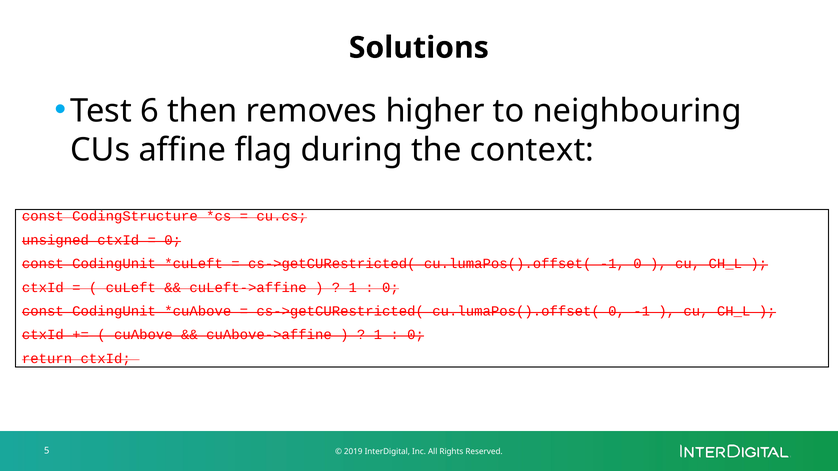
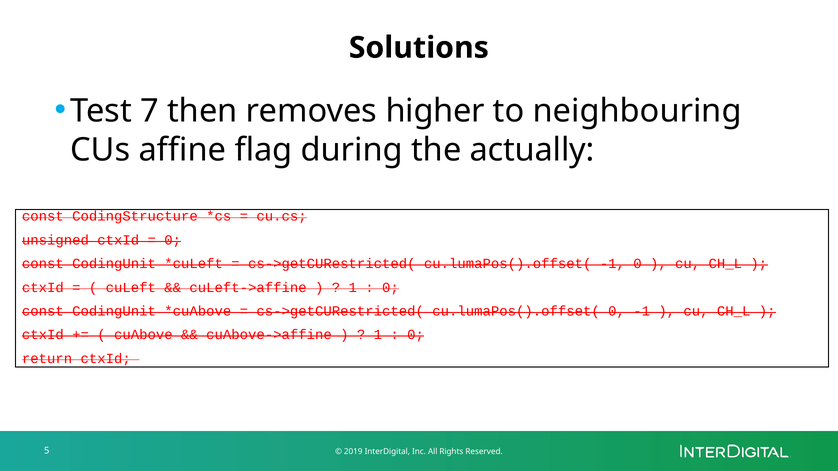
6: 6 -> 7
context: context -> actually
